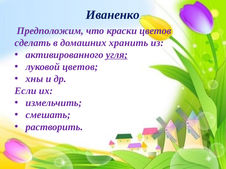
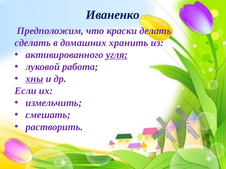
краски цветов: цветов -> делать
луковой цветов: цветов -> работа
хны underline: none -> present
